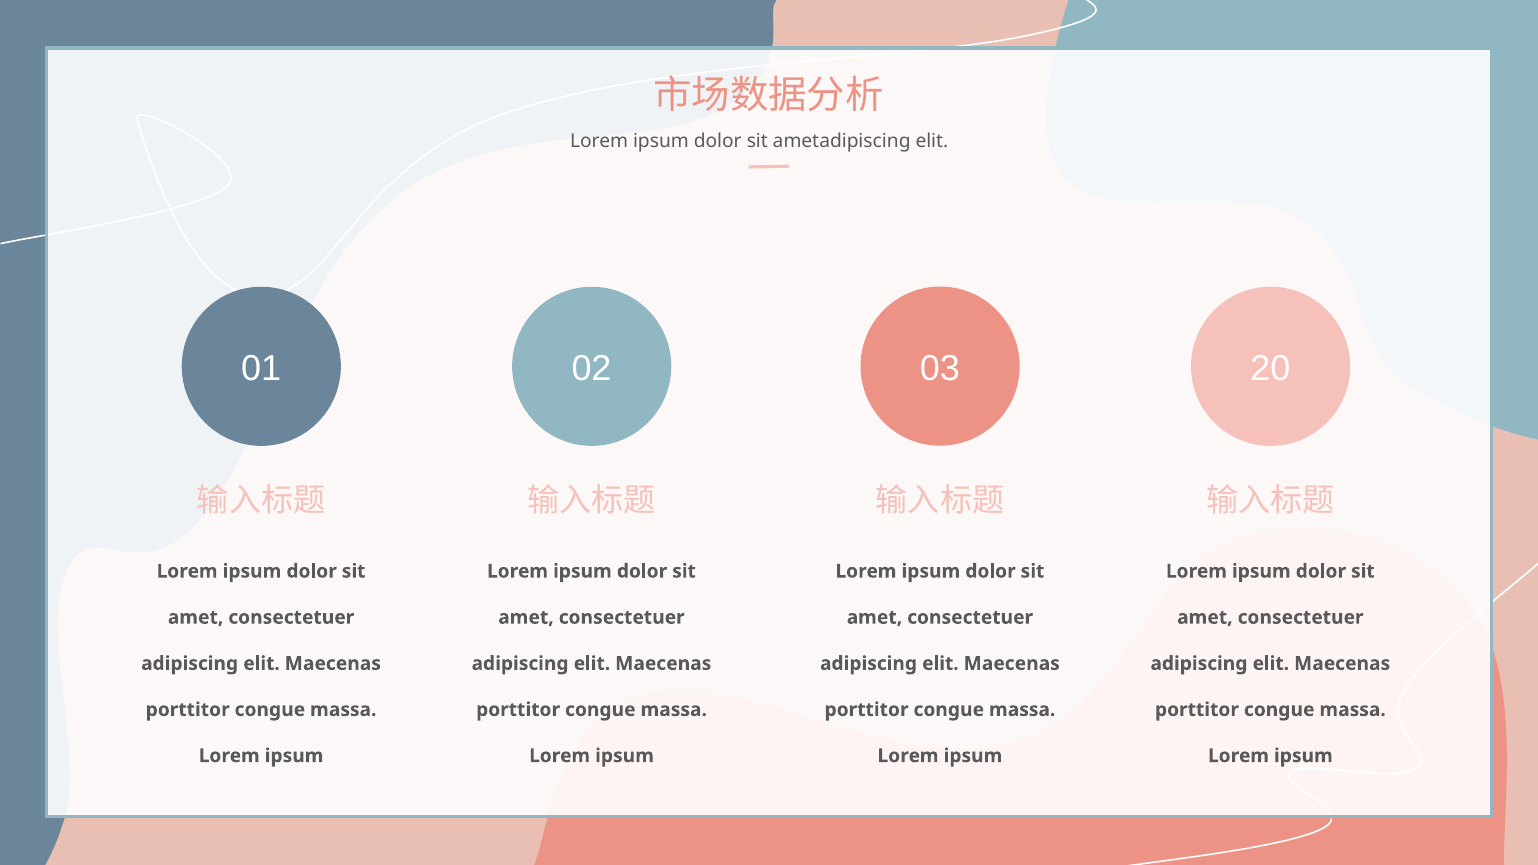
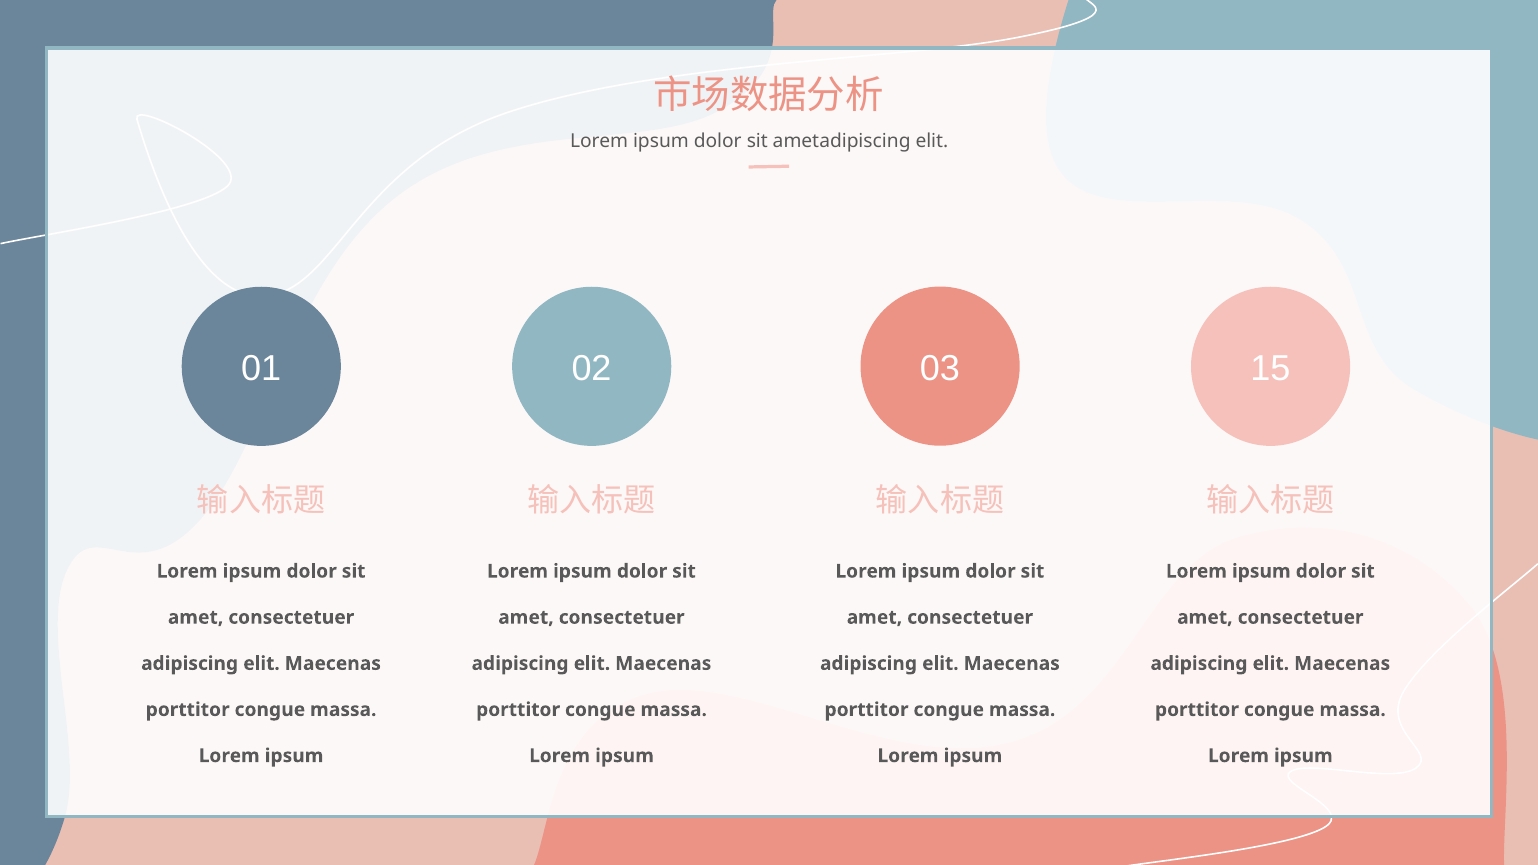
20: 20 -> 15
